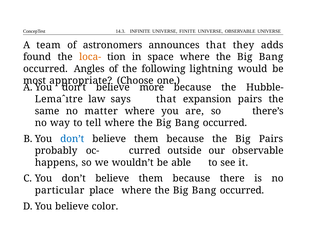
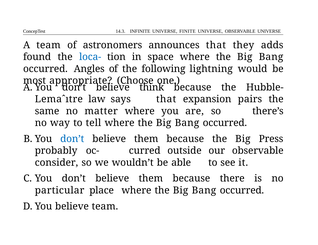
loca- colour: orange -> blue
more: more -> think
Big Pairs: Pairs -> Press
happens: happens -> consider
believe color: color -> team
